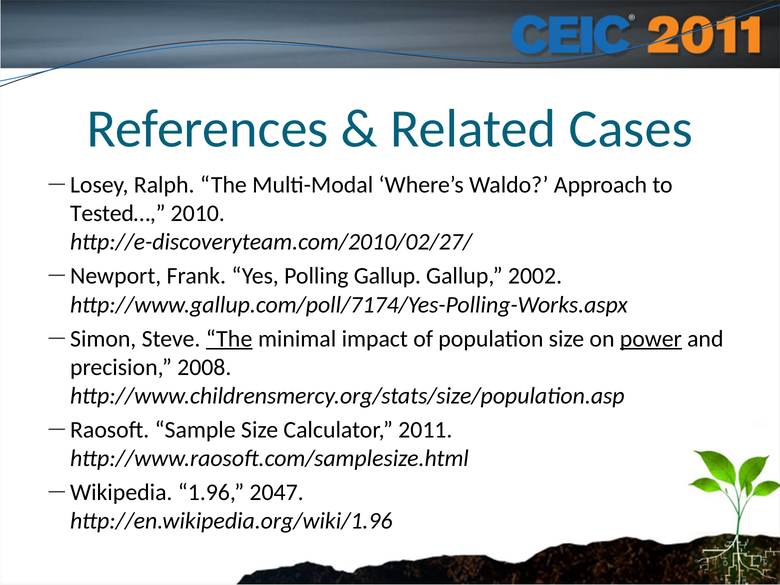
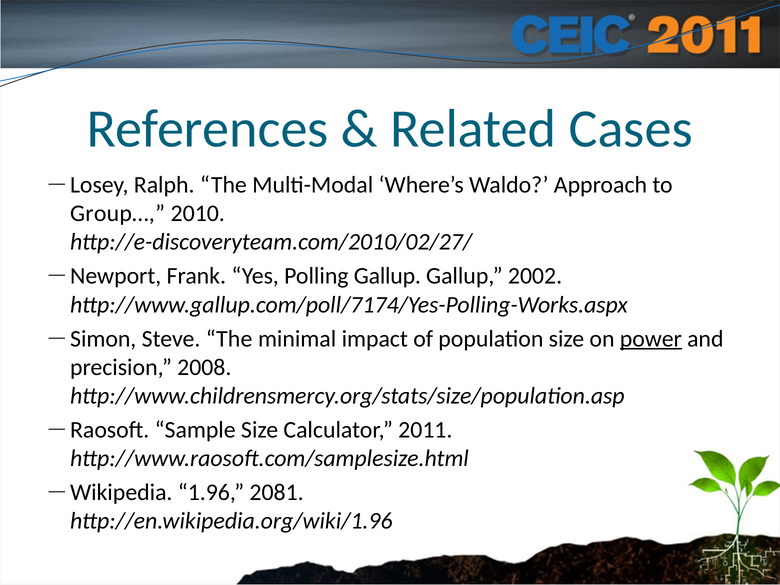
Tested…: Tested… -> Group…
The at (229, 339) underline: present -> none
2047: 2047 -> 2081
